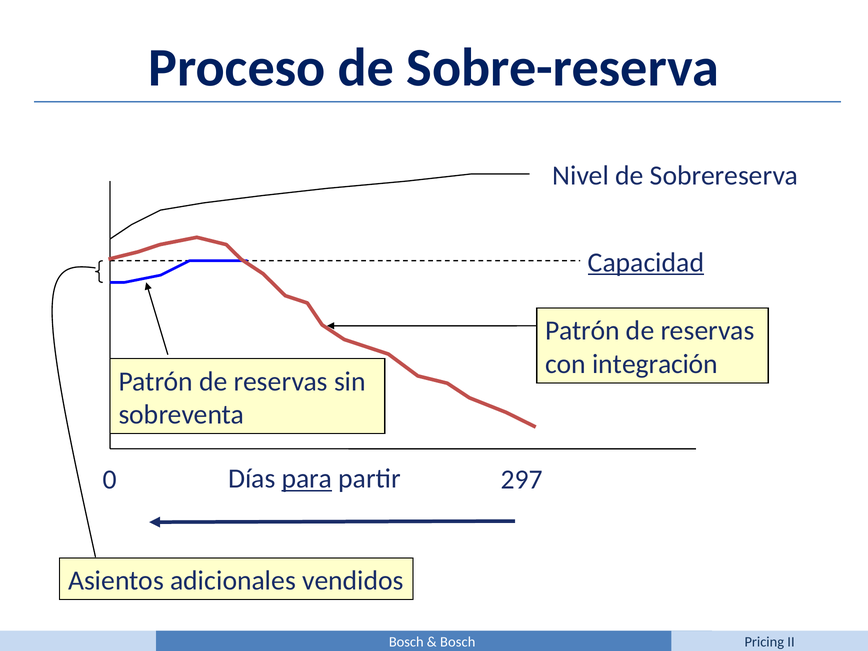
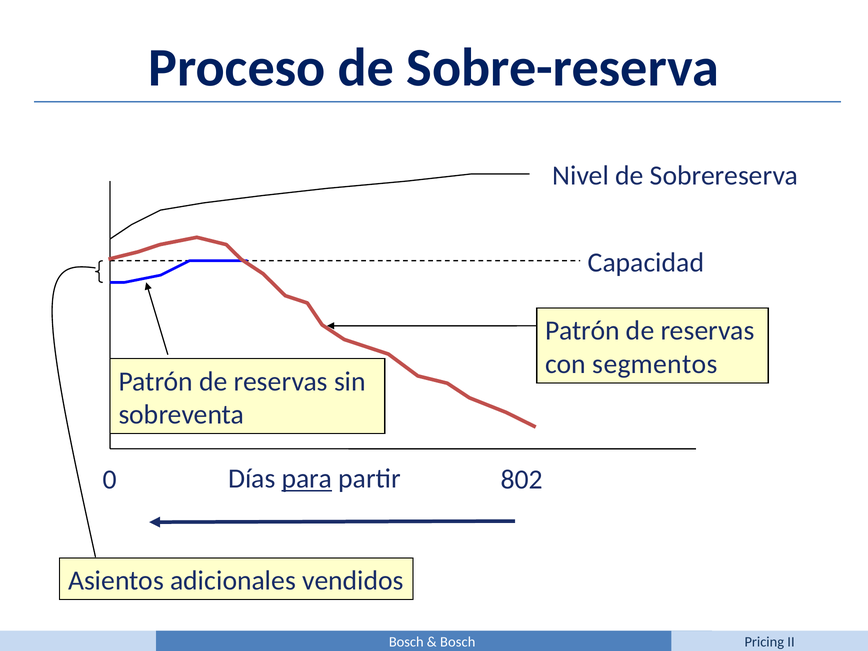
Capacidad underline: present -> none
integración: integración -> segmentos
297: 297 -> 802
